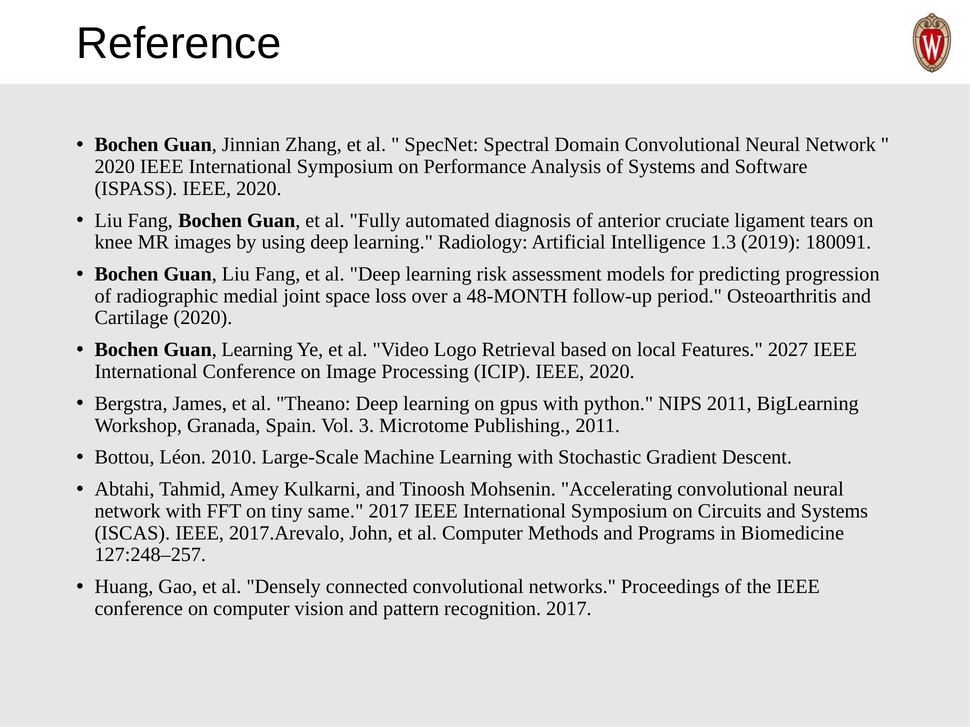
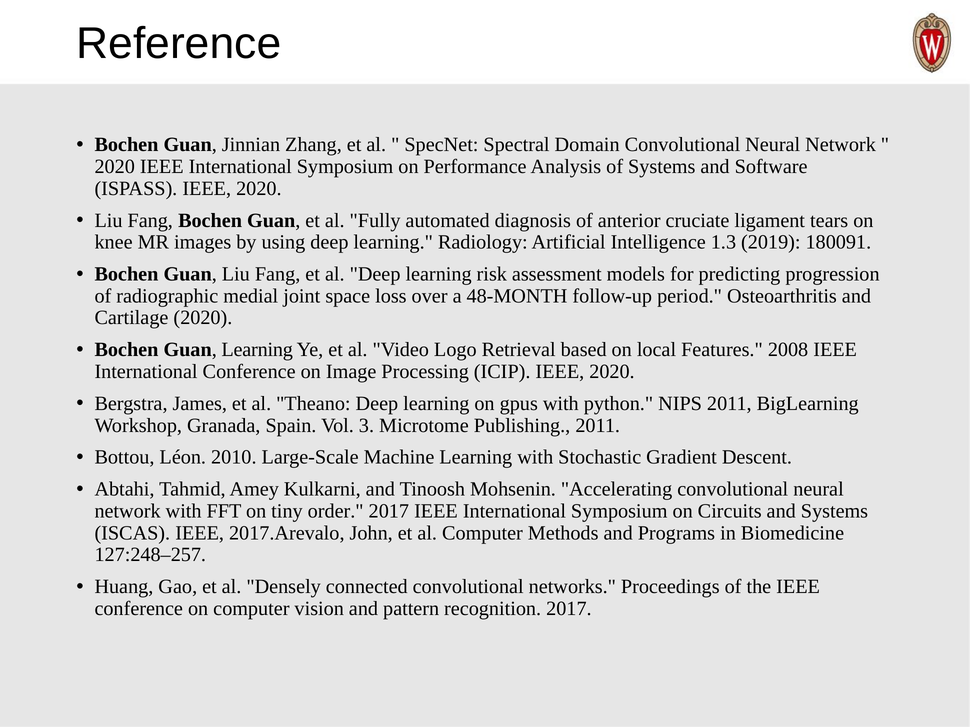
2027: 2027 -> 2008
same: same -> order
